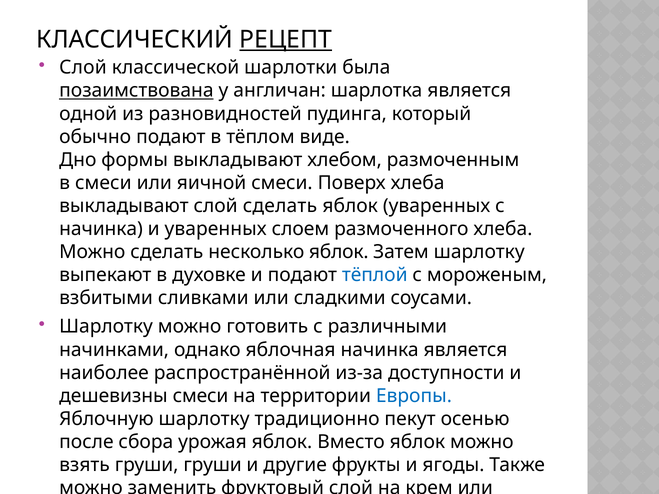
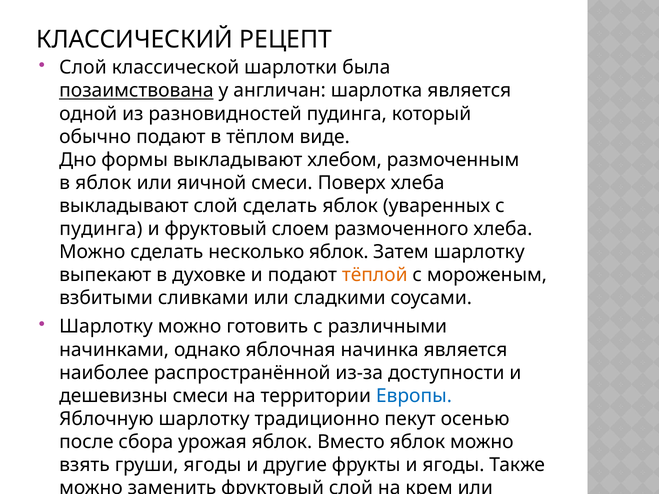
РЕЦЕПТ underline: present -> none
в смеси: смеси -> яблок
начинка at (101, 229): начинка -> пудинга
и уваренных: уваренных -> фруктовый
тёплой colour: blue -> orange
груши груши: груши -> ягоды
